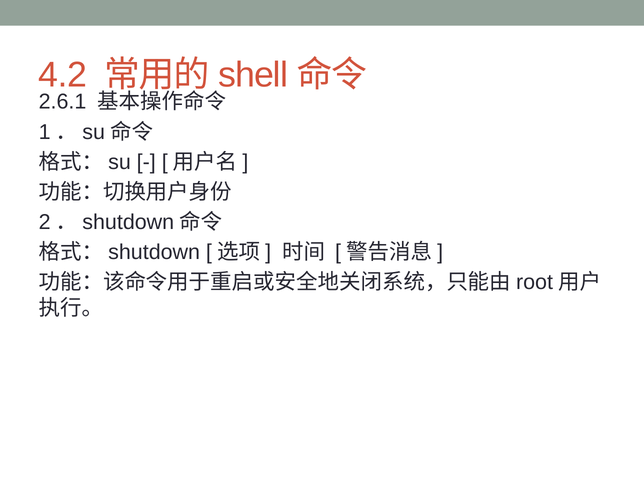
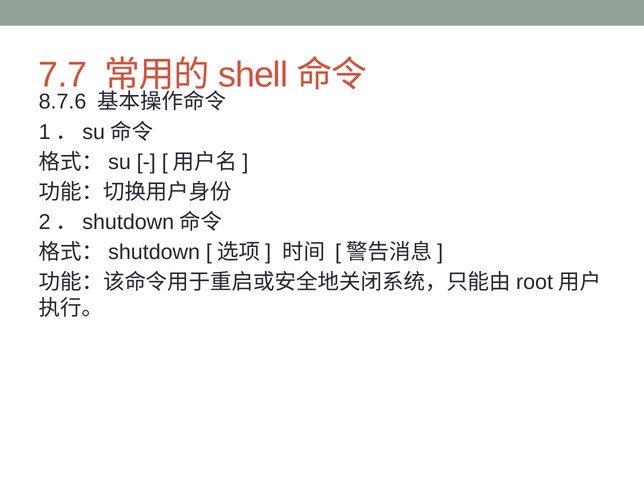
4.2: 4.2 -> 7.7
2.6.1: 2.6.1 -> 8.7.6
